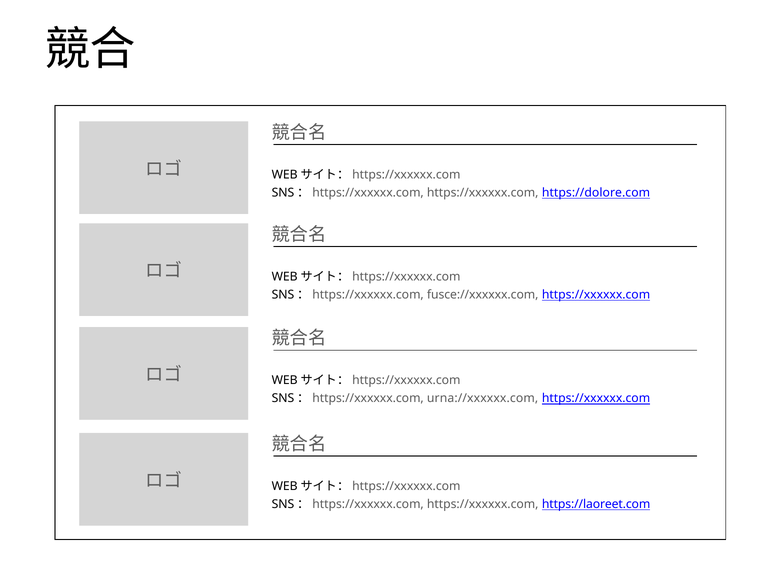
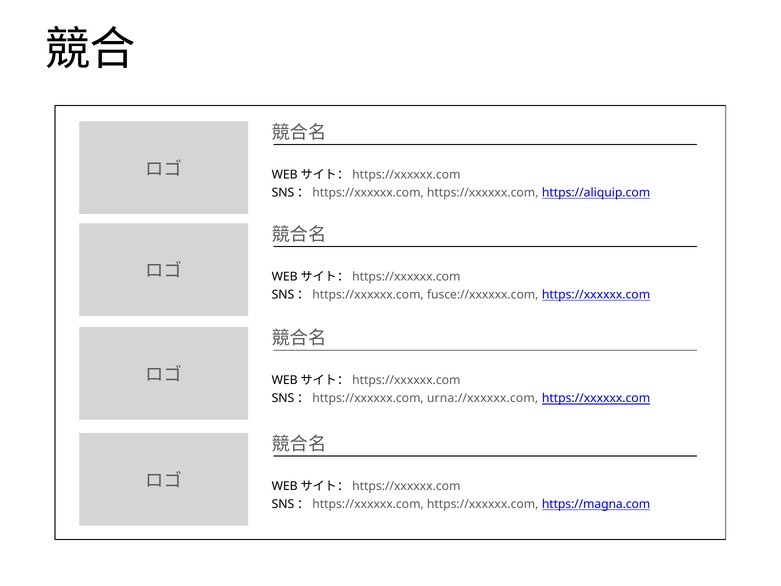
https://dolore.com: https://dolore.com -> https://aliquip.com
https://laoreet.com: https://laoreet.com -> https://magna.com
